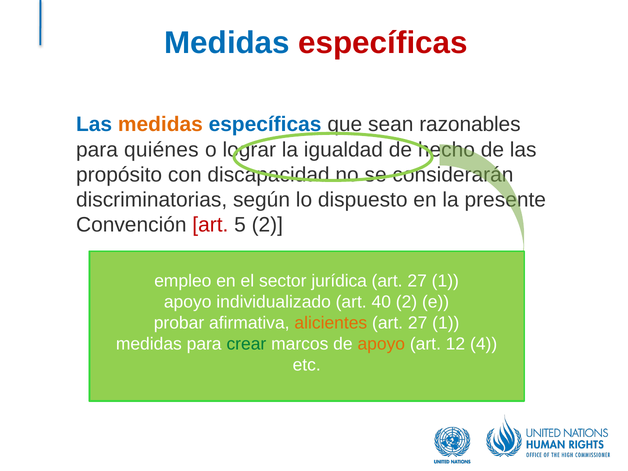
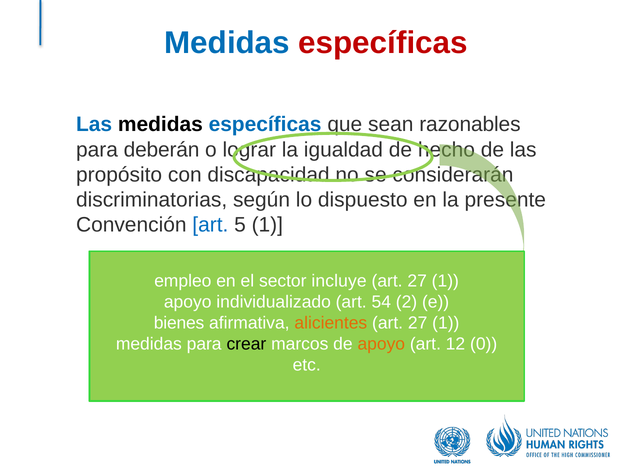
medidas at (160, 124) colour: orange -> black
quiénes: quiénes -> deberán
art at (210, 225) colour: red -> blue
5 2: 2 -> 1
jurídica: jurídica -> incluye
40: 40 -> 54
probar: probar -> bienes
crear colour: green -> black
4: 4 -> 0
